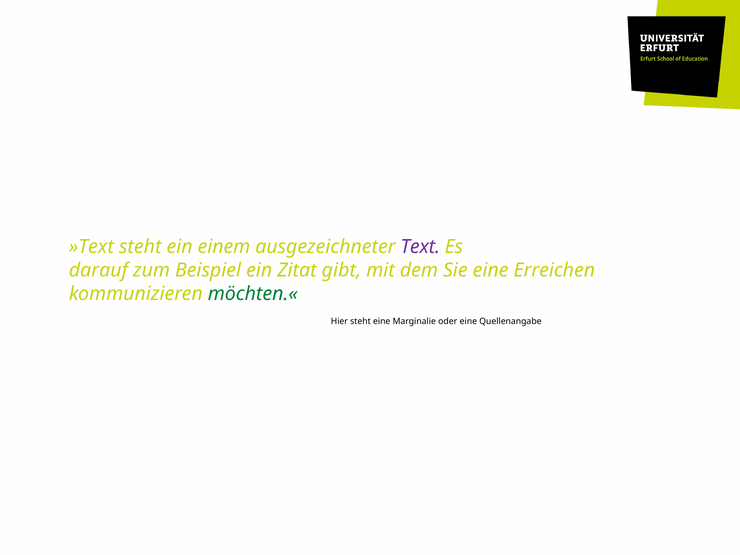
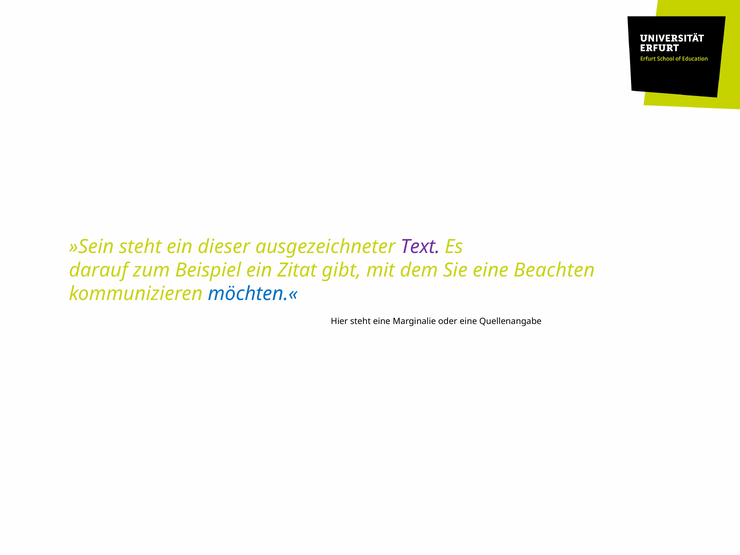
»Text: »Text -> »Sein
einem: einem -> dieser
Erreichen: Erreichen -> Beachten
möchten.« colour: green -> blue
